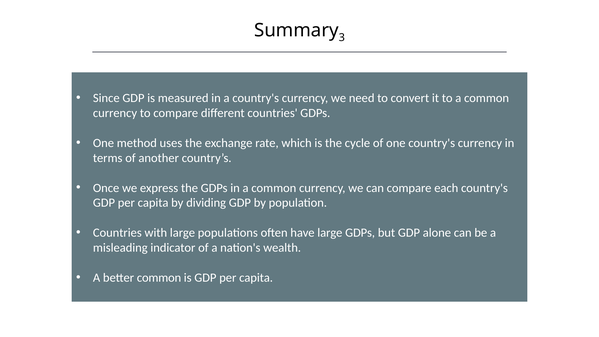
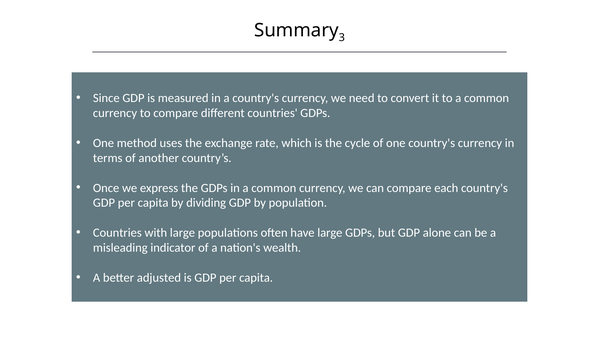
better common: common -> adjusted
